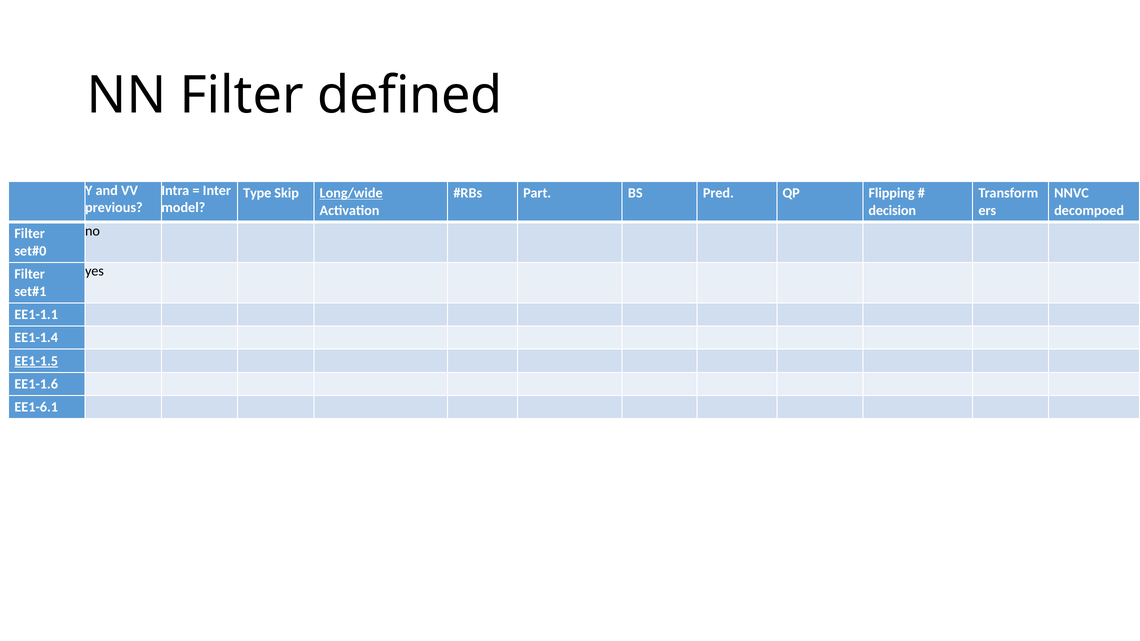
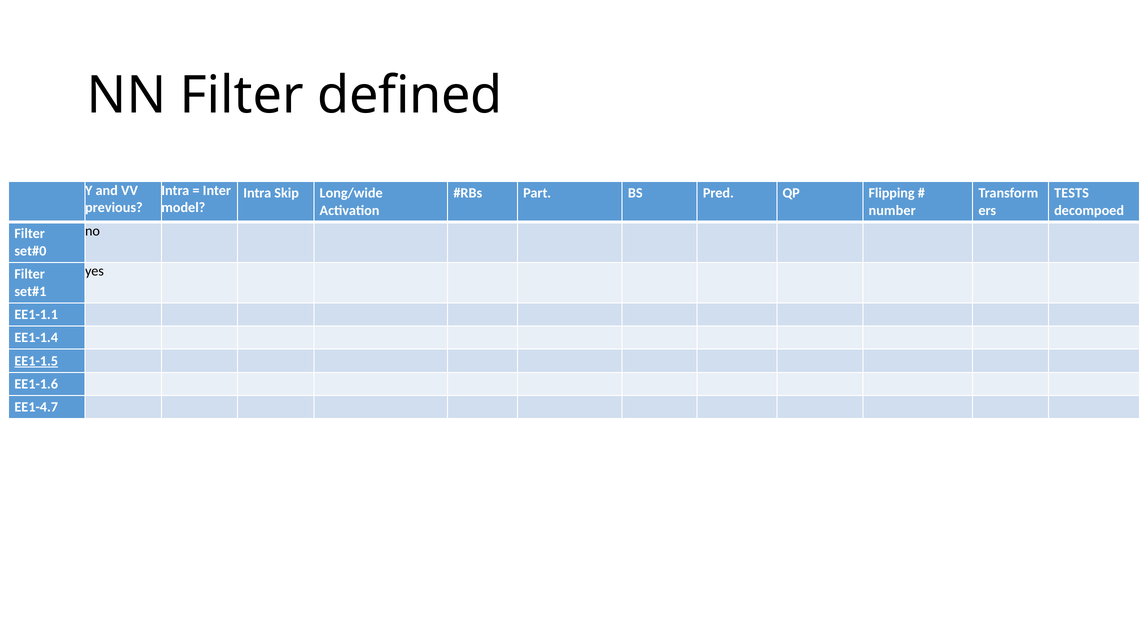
Type at (257, 193): Type -> Intra
Long/wide underline: present -> none
NNVC: NNVC -> TESTS
decision: decision -> number
EE1-6.1: EE1-6.1 -> EE1-4.7
